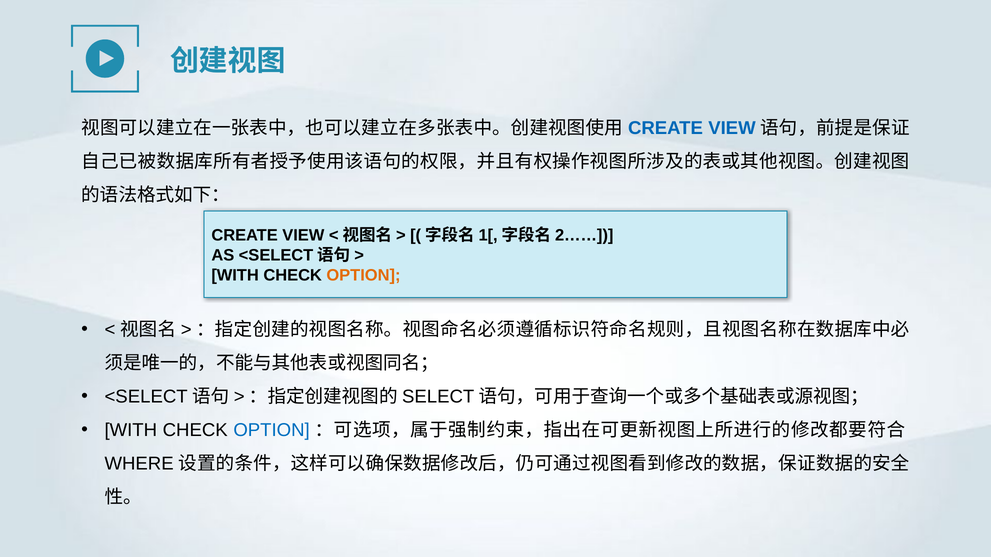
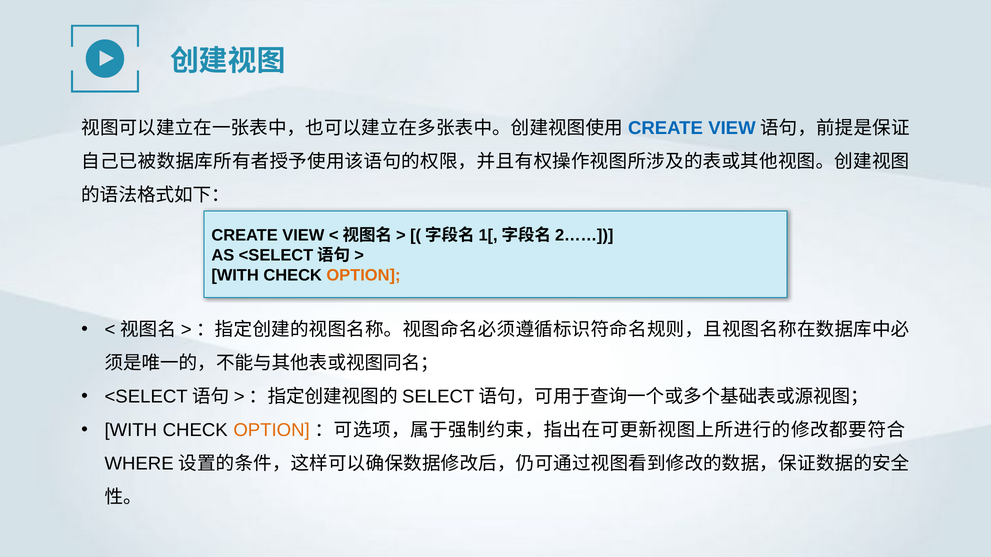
OPTION at (272, 430) colour: blue -> orange
